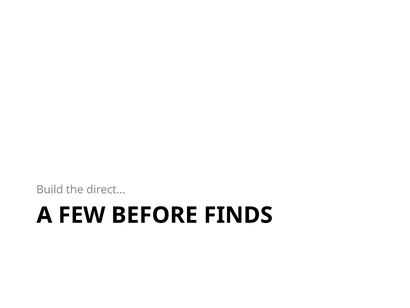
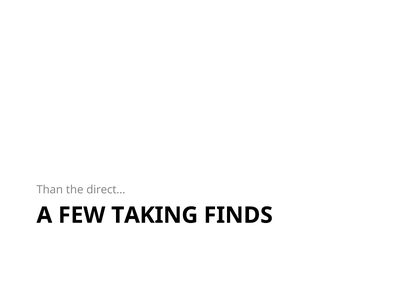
Build: Build -> Than
BEFORE: BEFORE -> TAKING
